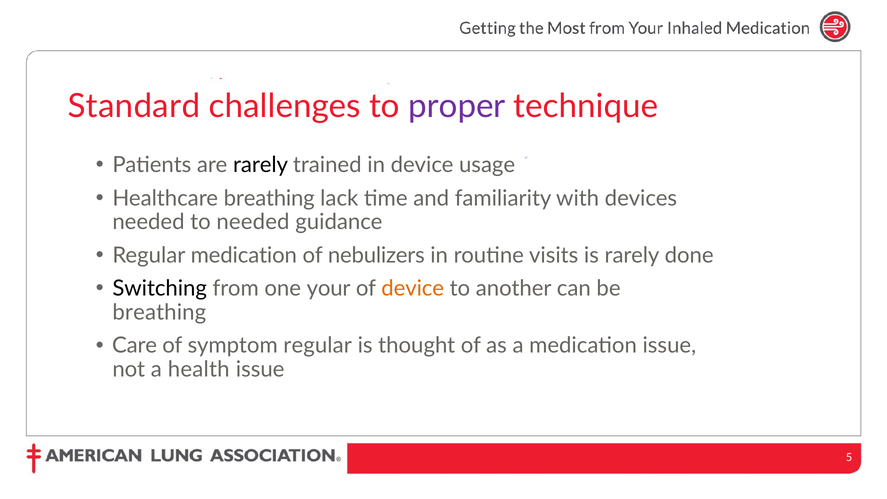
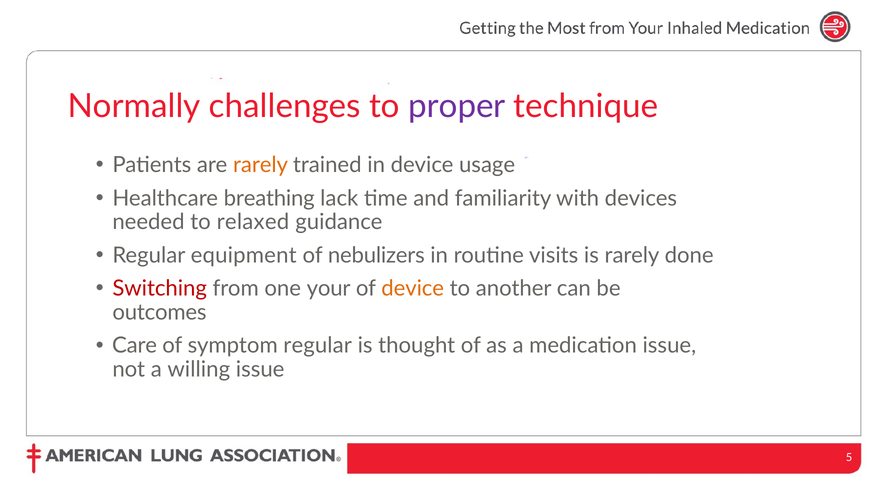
Standard: Standard -> Normally
rarely at (260, 165) colour: black -> orange
to needed: needed -> relaxed
Regular medication: medication -> equipment
Switching colour: black -> red
breathing at (159, 312): breathing -> outcomes
health: health -> willing
